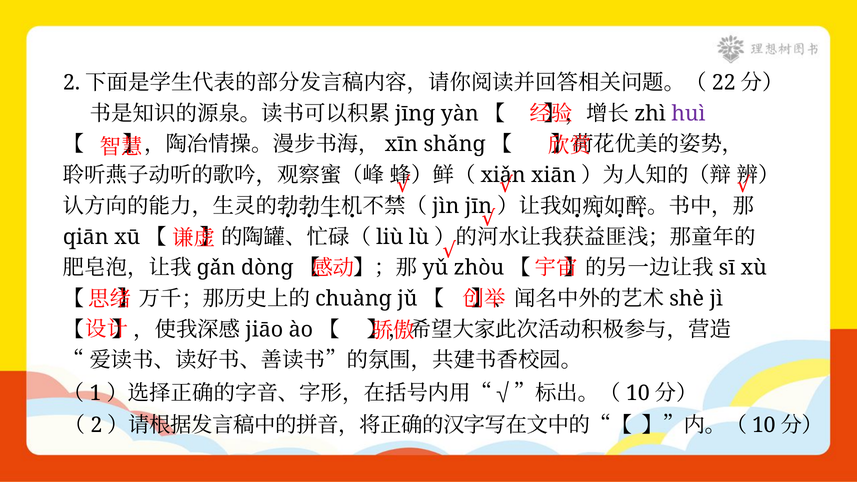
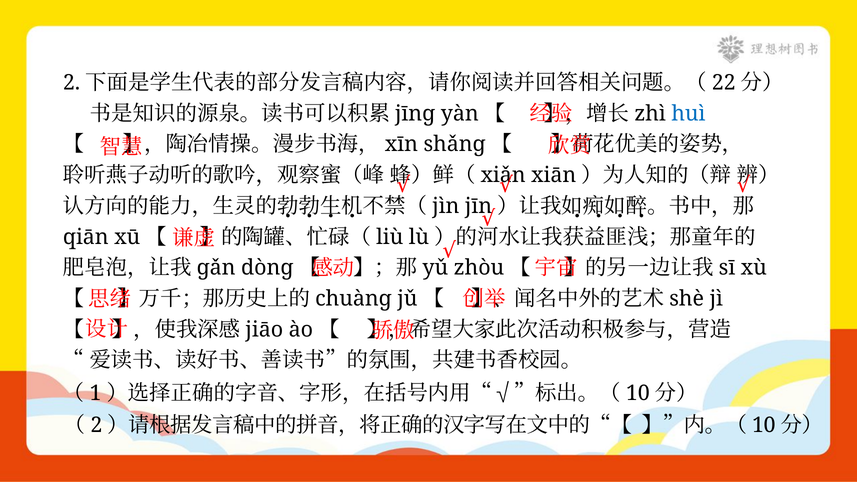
huì colour: purple -> blue
